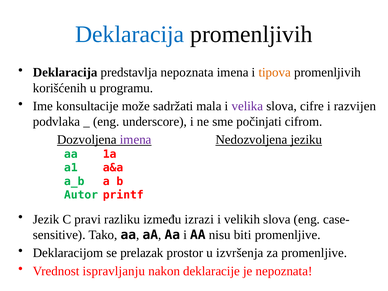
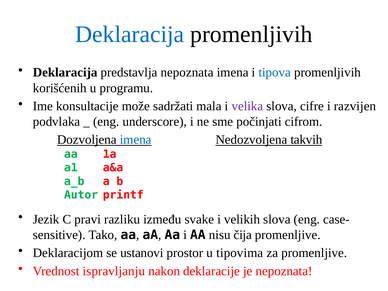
tipova colour: orange -> blue
imena at (136, 140) colour: purple -> blue
jeziku: jeziku -> takvih
izrazi: izrazi -> svake
biti: biti -> čija
prelazak: prelazak -> ustanovi
izvršenja: izvršenja -> tipovima
